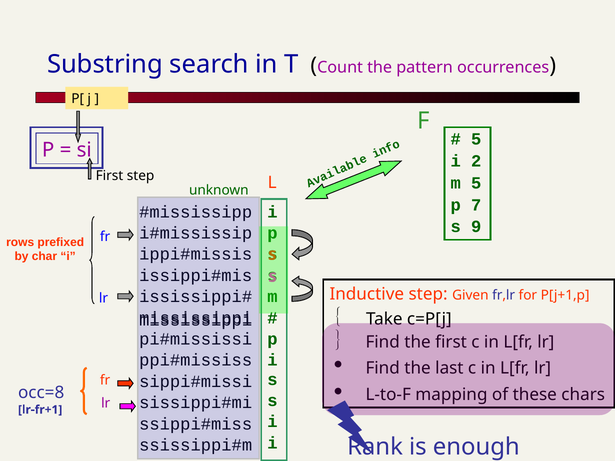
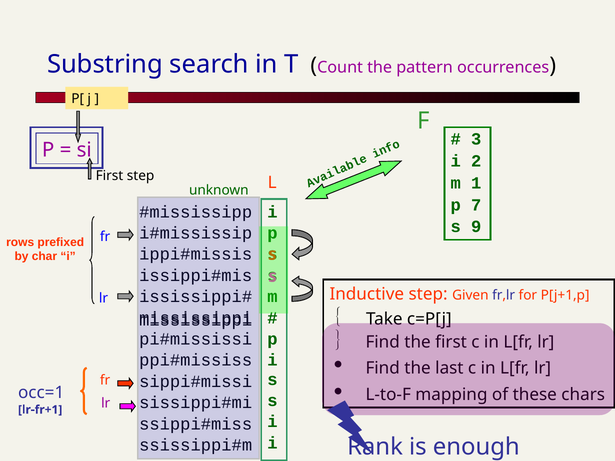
5 at (476, 139): 5 -> 3
m 5: 5 -> 1
occ=8: occ=8 -> occ=1
